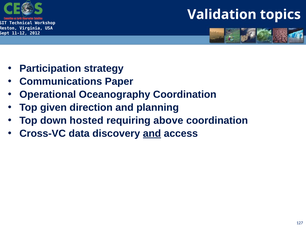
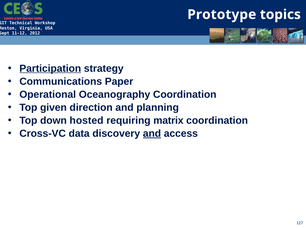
Validation: Validation -> Prototype
Participation underline: none -> present
above: above -> matrix
